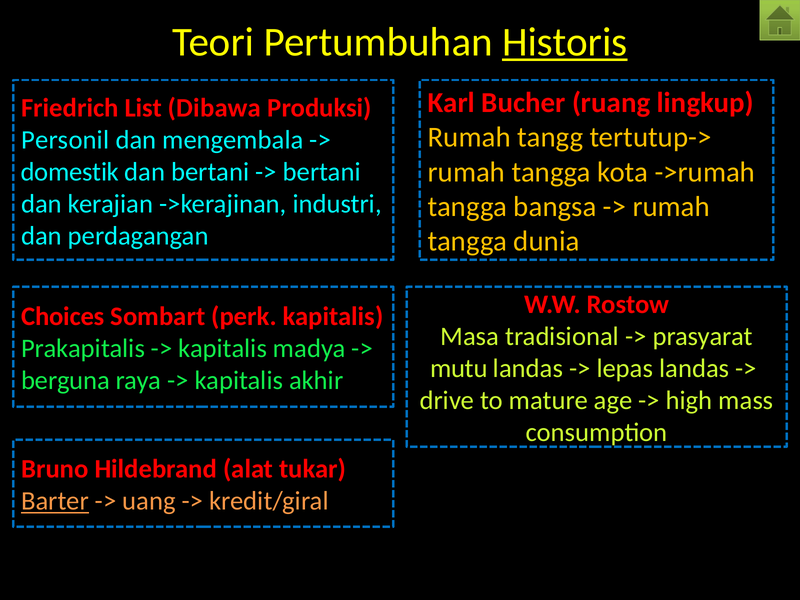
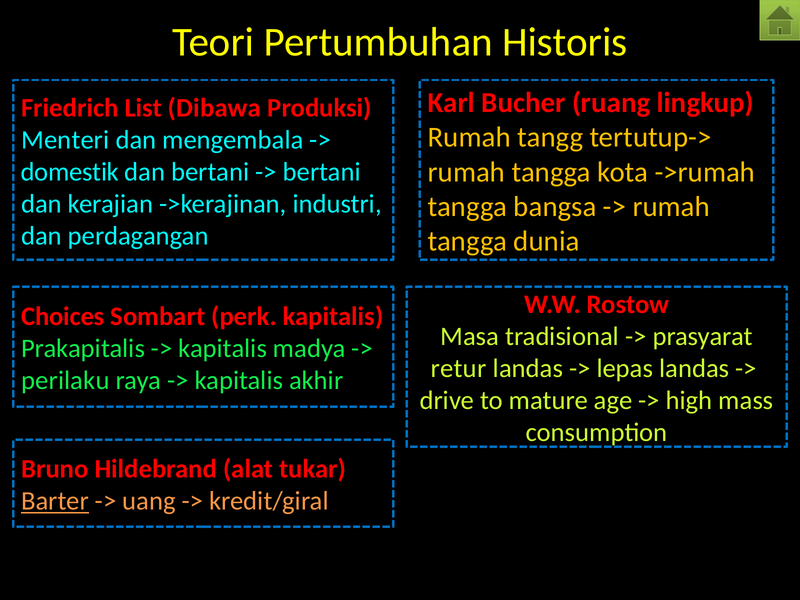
Historis underline: present -> none
Personil: Personil -> Menteri
mutu: mutu -> retur
berguna: berguna -> perilaku
